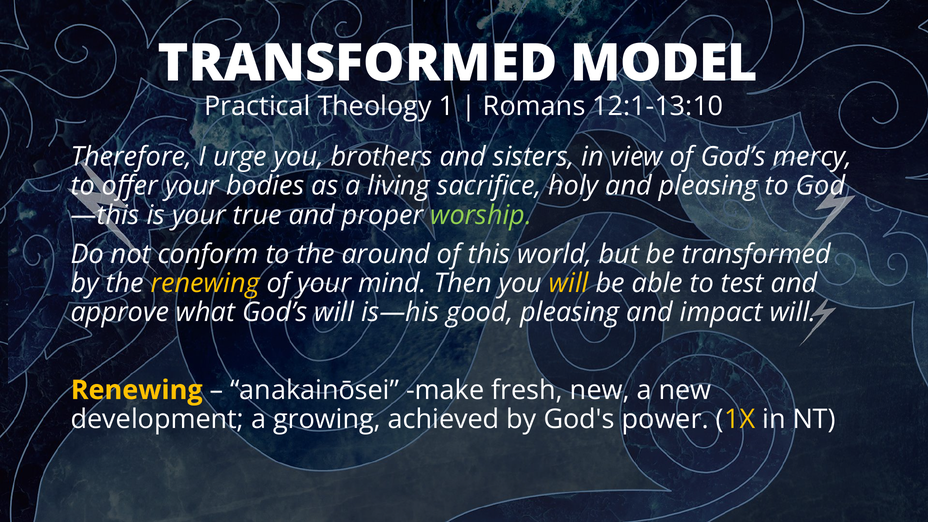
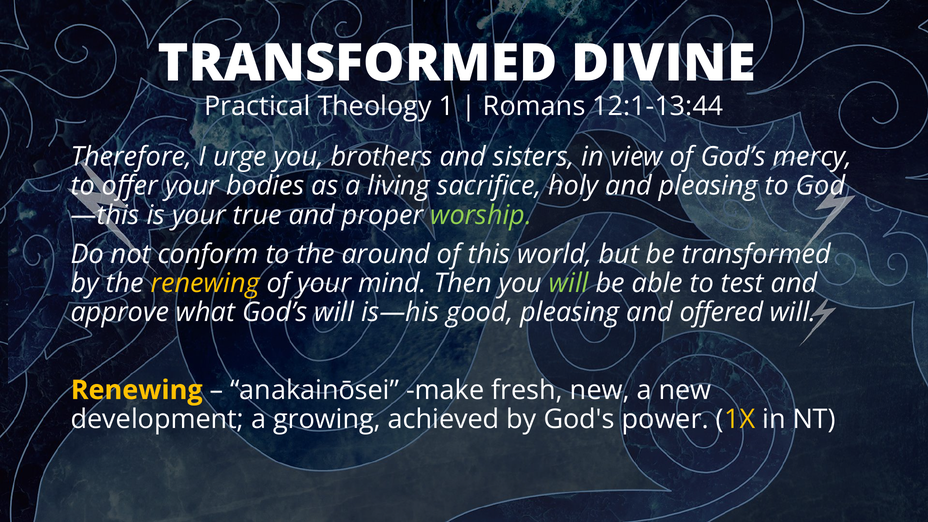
MODEL: MODEL -> DIVINE
12:1-13:10: 12:1-13:10 -> 12:1-13:44
will at (569, 283) colour: yellow -> light green
impact: impact -> offered
